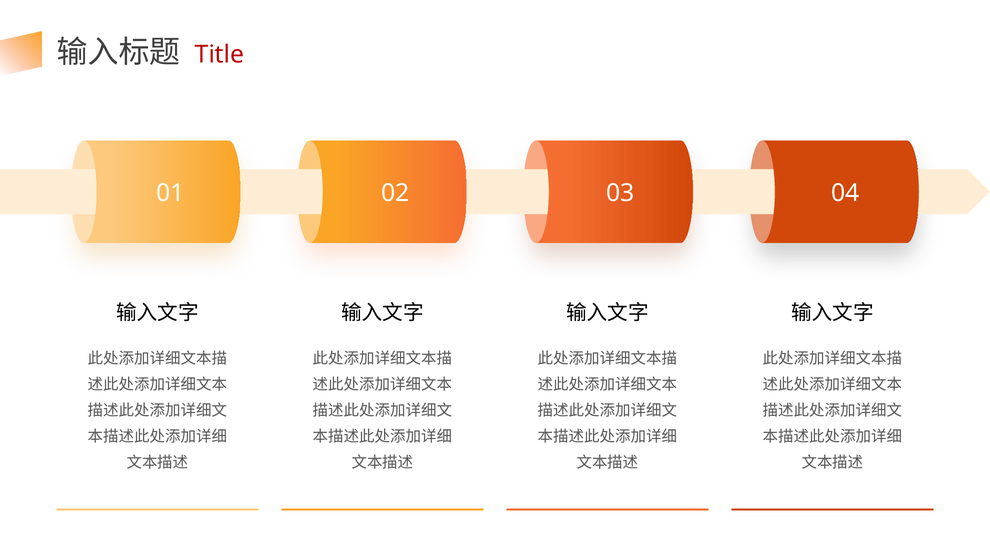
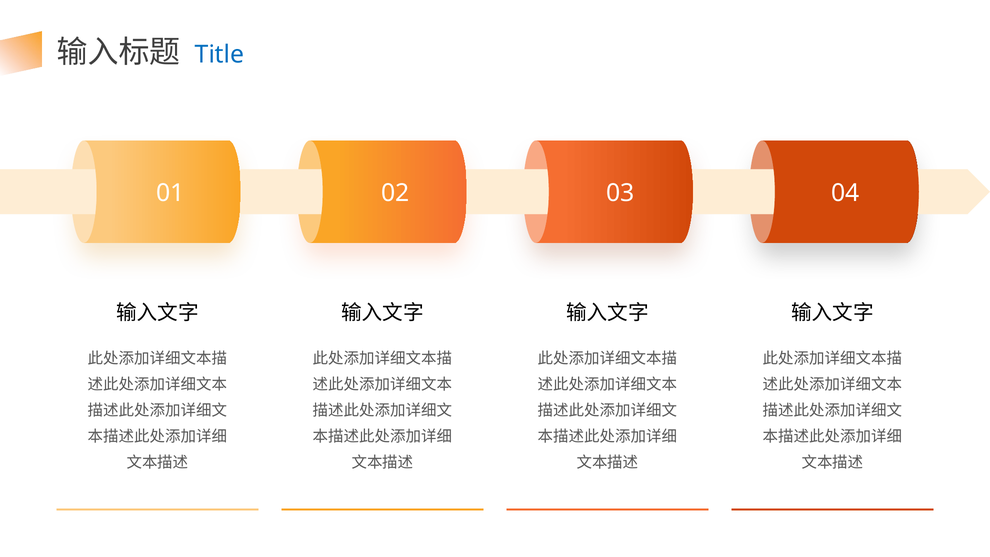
Title colour: red -> blue
